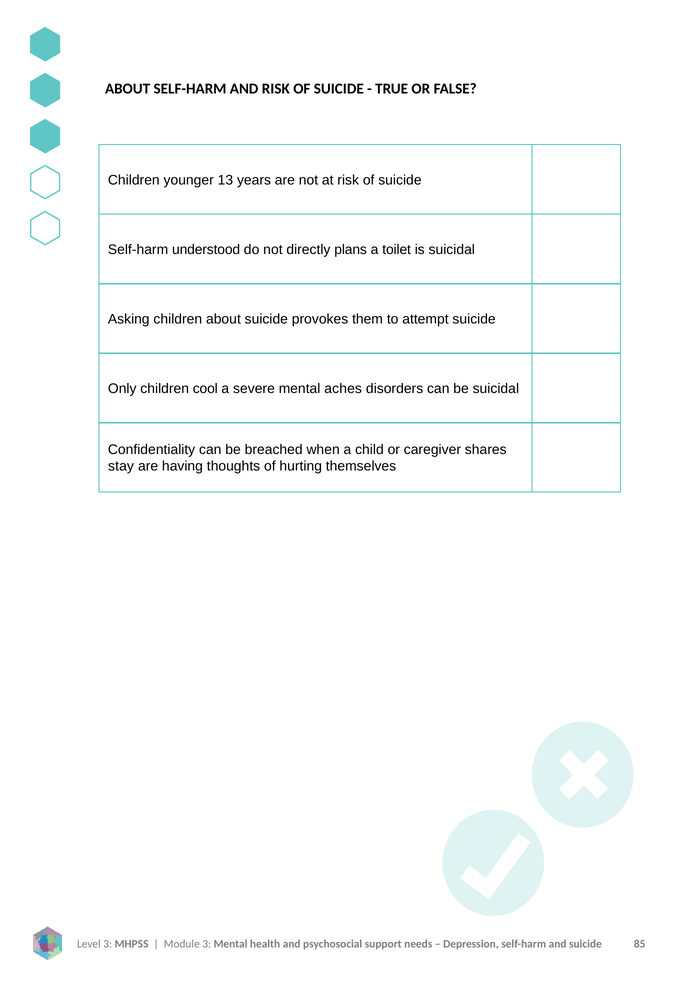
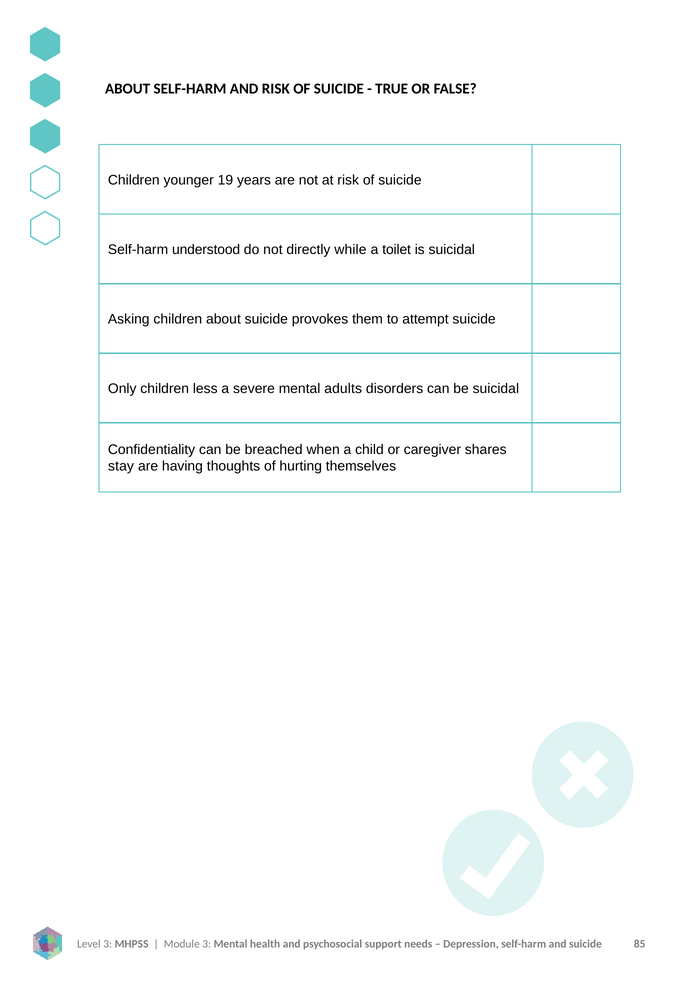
13: 13 -> 19
plans: plans -> while
cool: cool -> less
aches: aches -> adults
